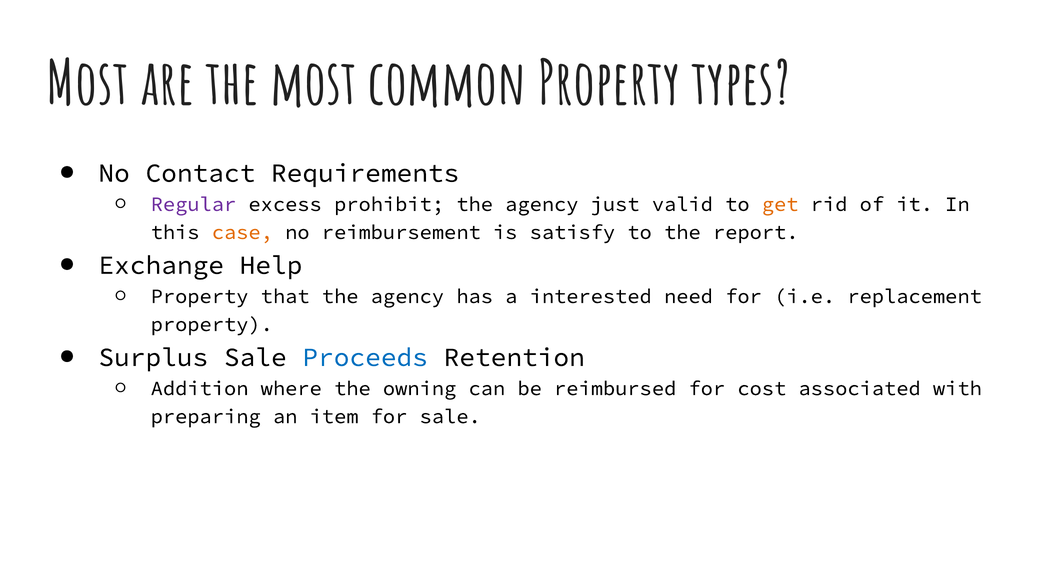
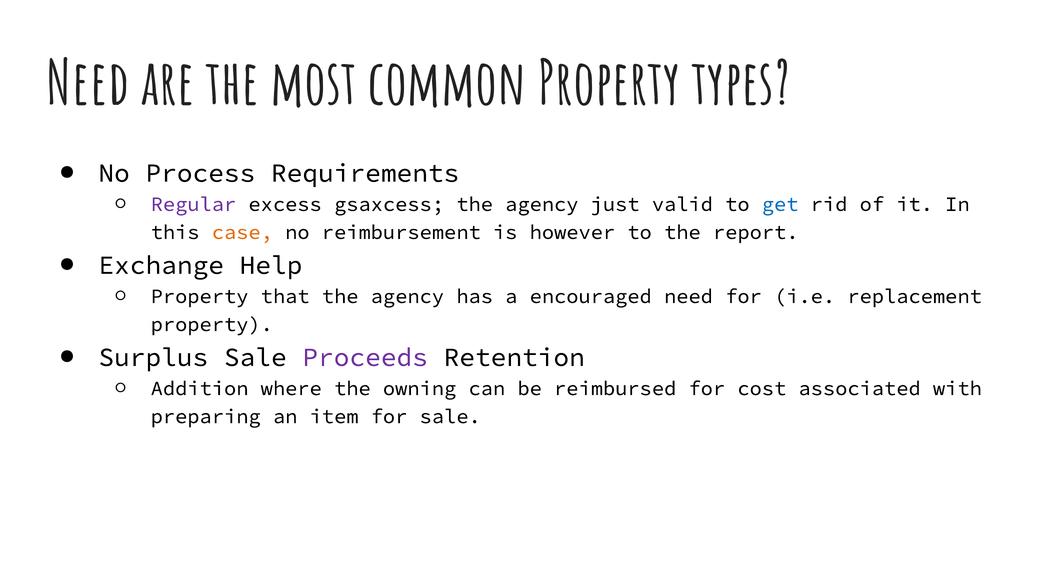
Most at (88, 85): Most -> Need
Contact: Contact -> Process
prohibit: prohibit -> gsaxcess
get colour: orange -> blue
satisfy: satisfy -> however
interested: interested -> encouraged
Proceeds colour: blue -> purple
